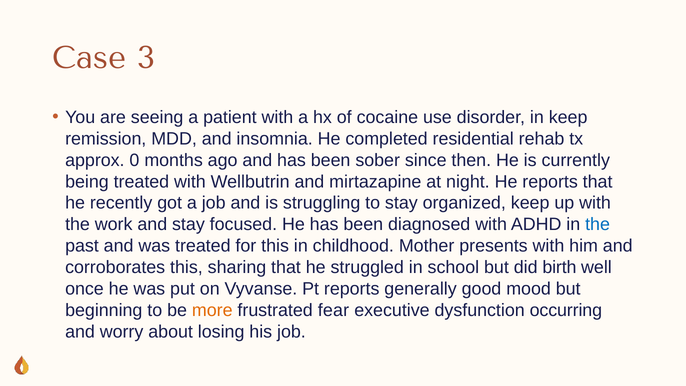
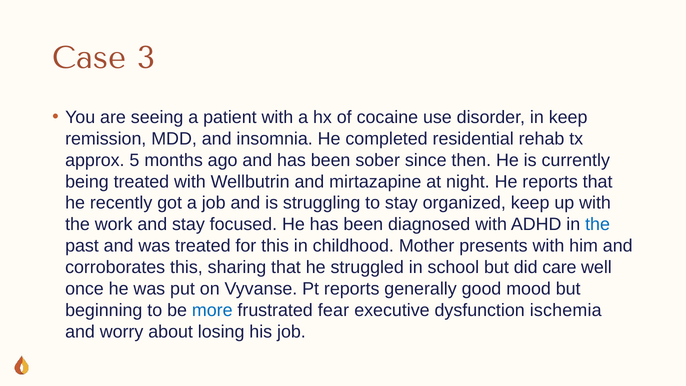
0: 0 -> 5
birth: birth -> care
more colour: orange -> blue
occurring: occurring -> ischemia
